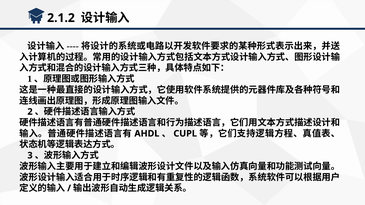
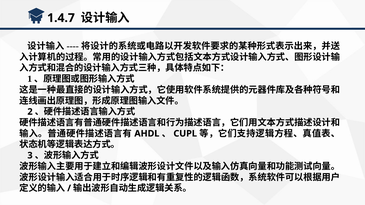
2.1.2: 2.1.2 -> 1.4.7
